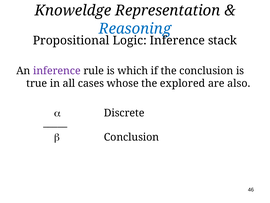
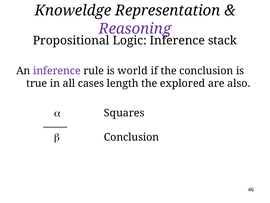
Reasoning colour: blue -> purple
which: which -> world
whose: whose -> length
Discrete: Discrete -> Squares
